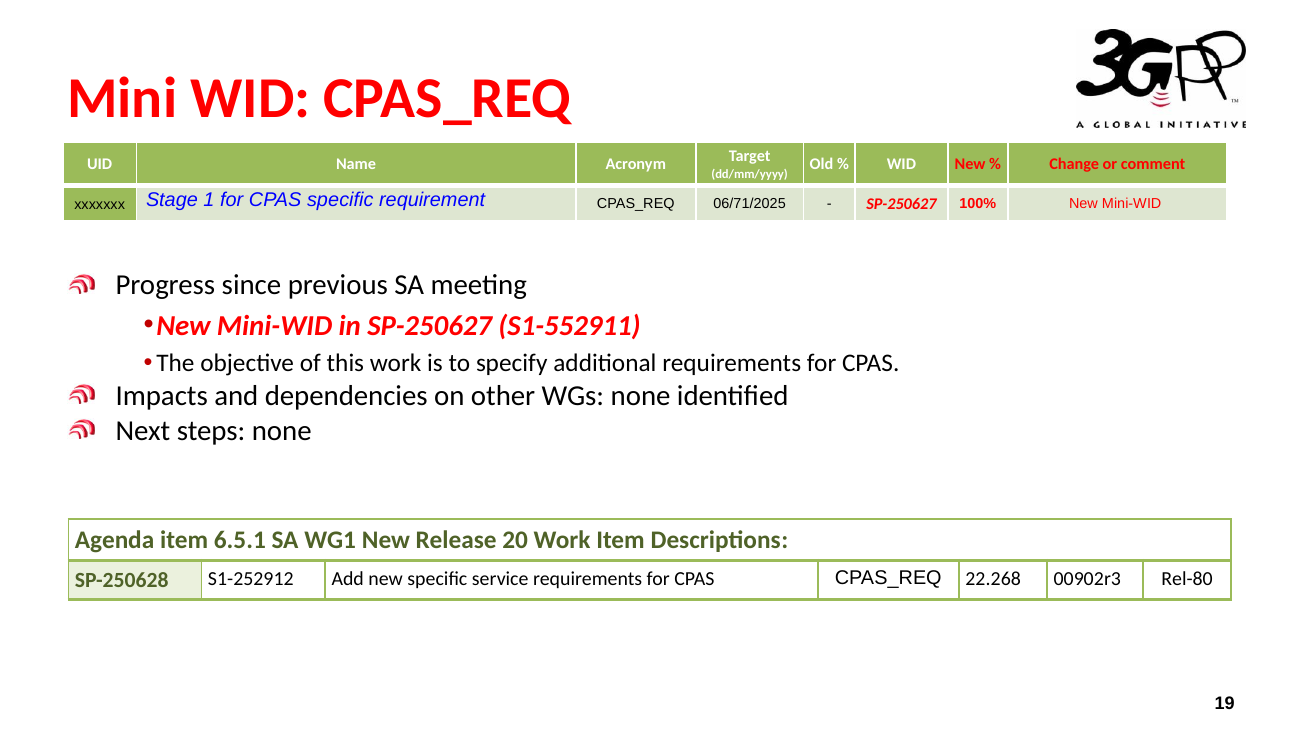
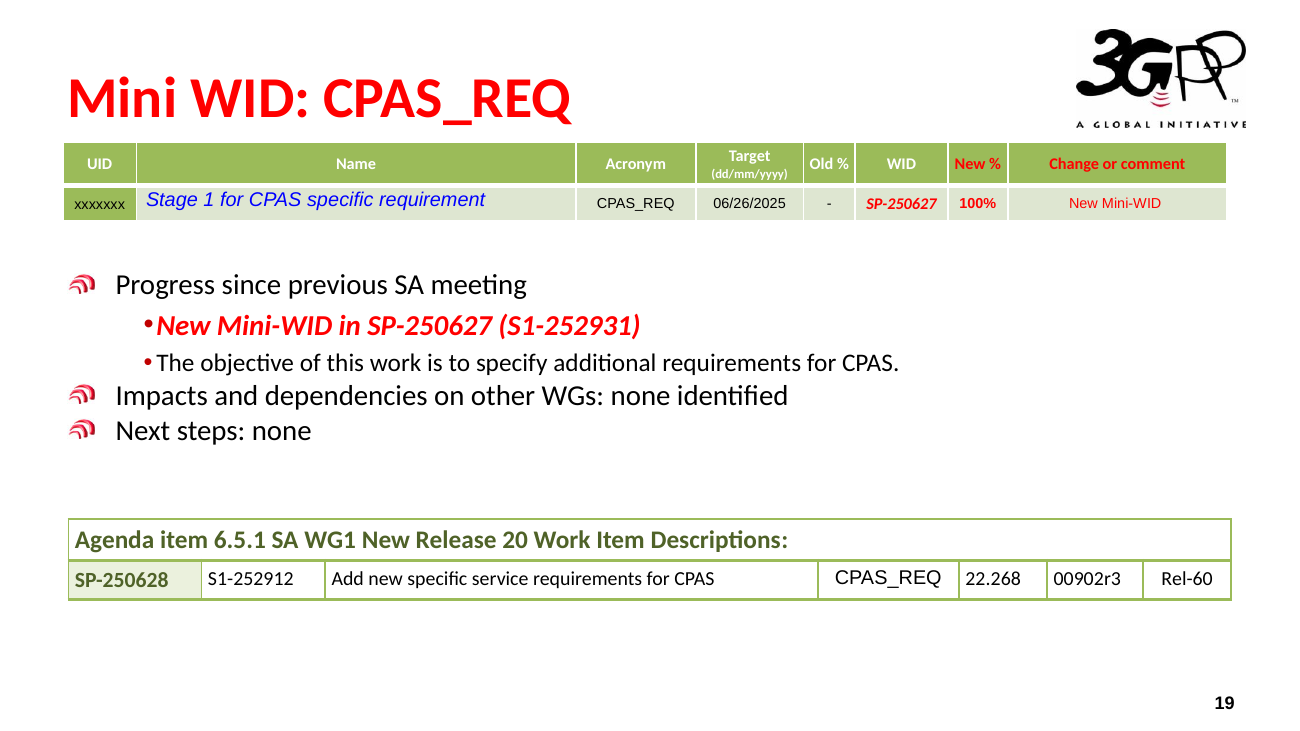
06/71/2025: 06/71/2025 -> 06/26/2025
S1-552911: S1-552911 -> S1-252931
Rel-80: Rel-80 -> Rel-60
